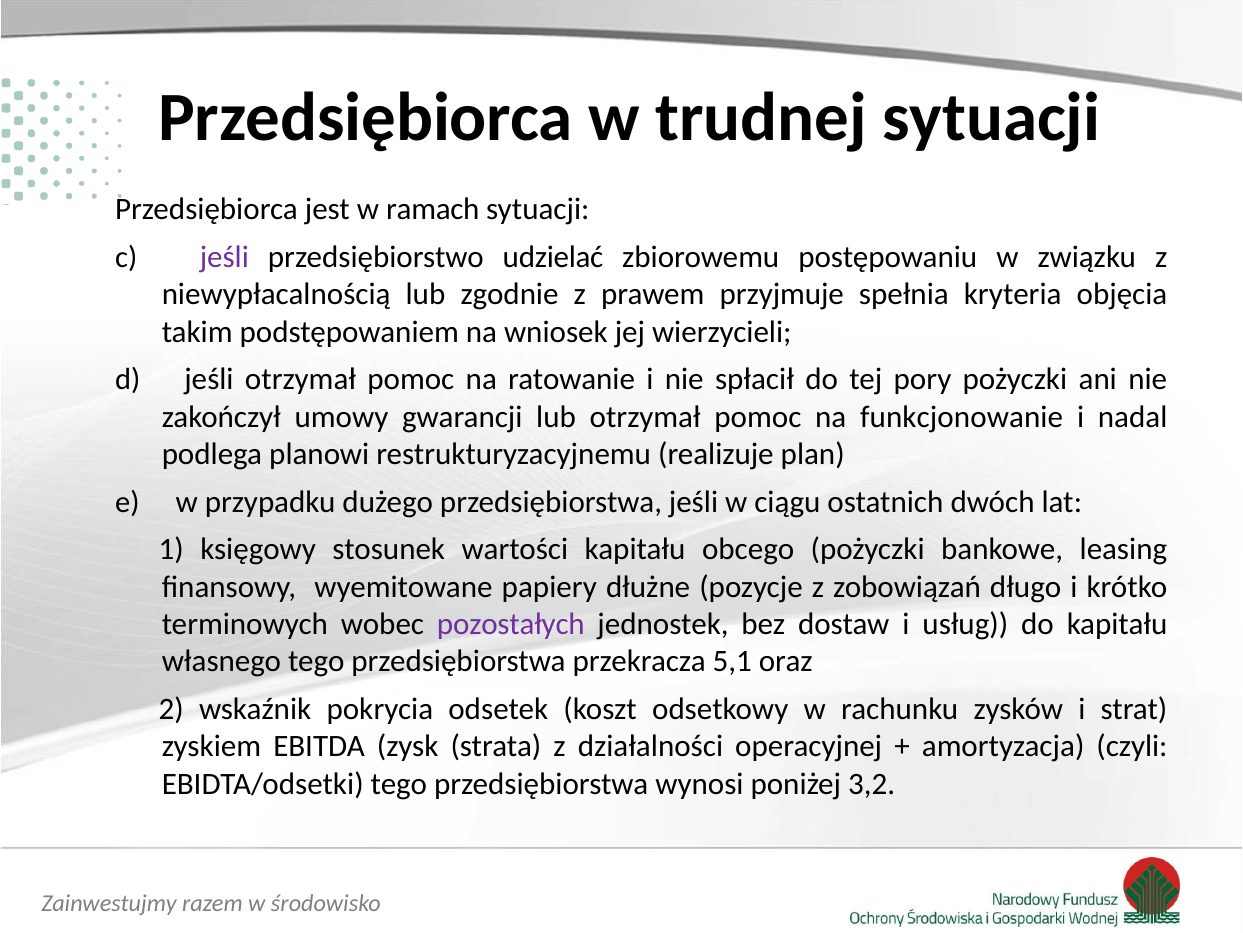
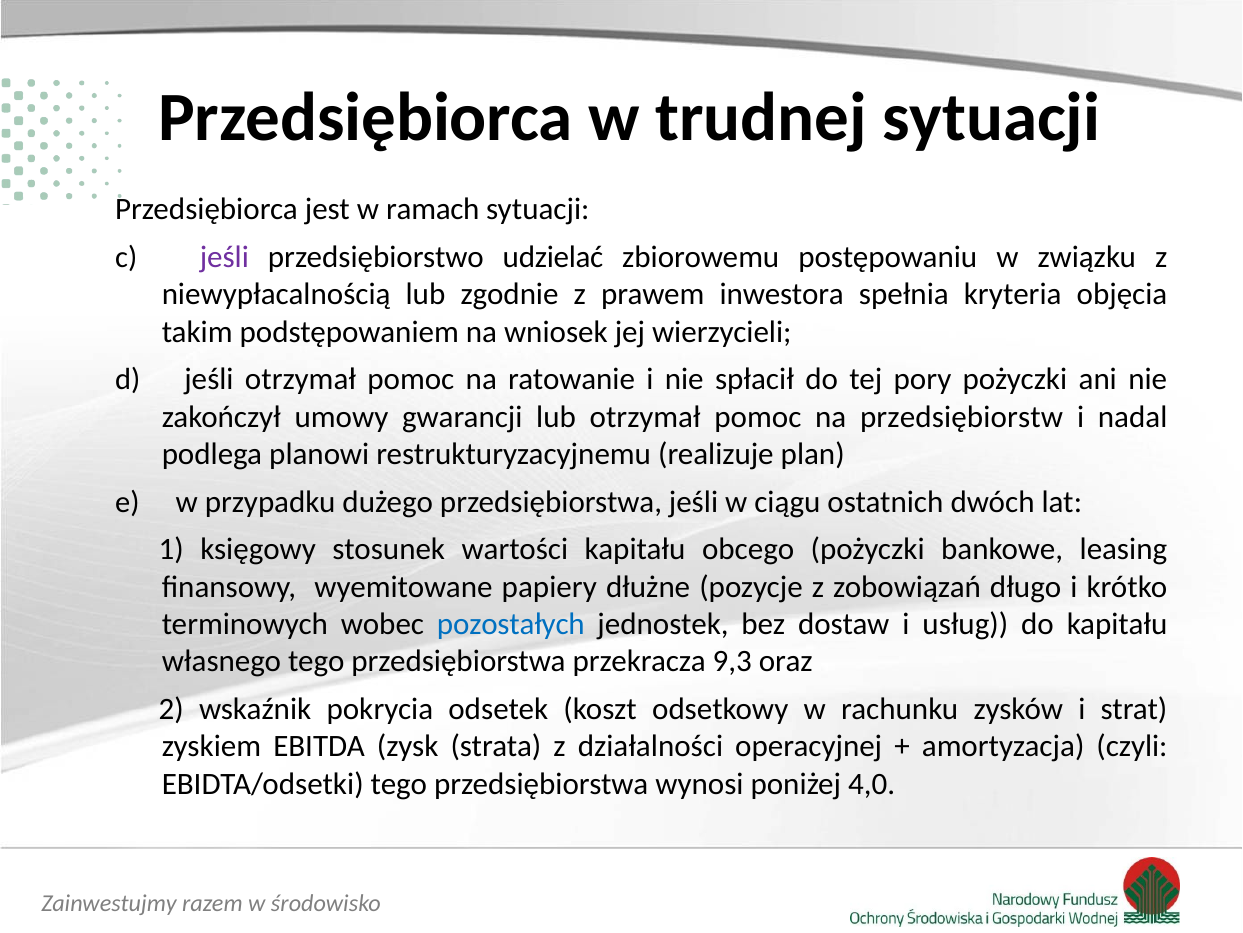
przyjmuje: przyjmuje -> inwestora
funkcjonowanie: funkcjonowanie -> przedsiębiorstw
pozostałych colour: purple -> blue
5,1: 5,1 -> 9,3
3,2: 3,2 -> 4,0
